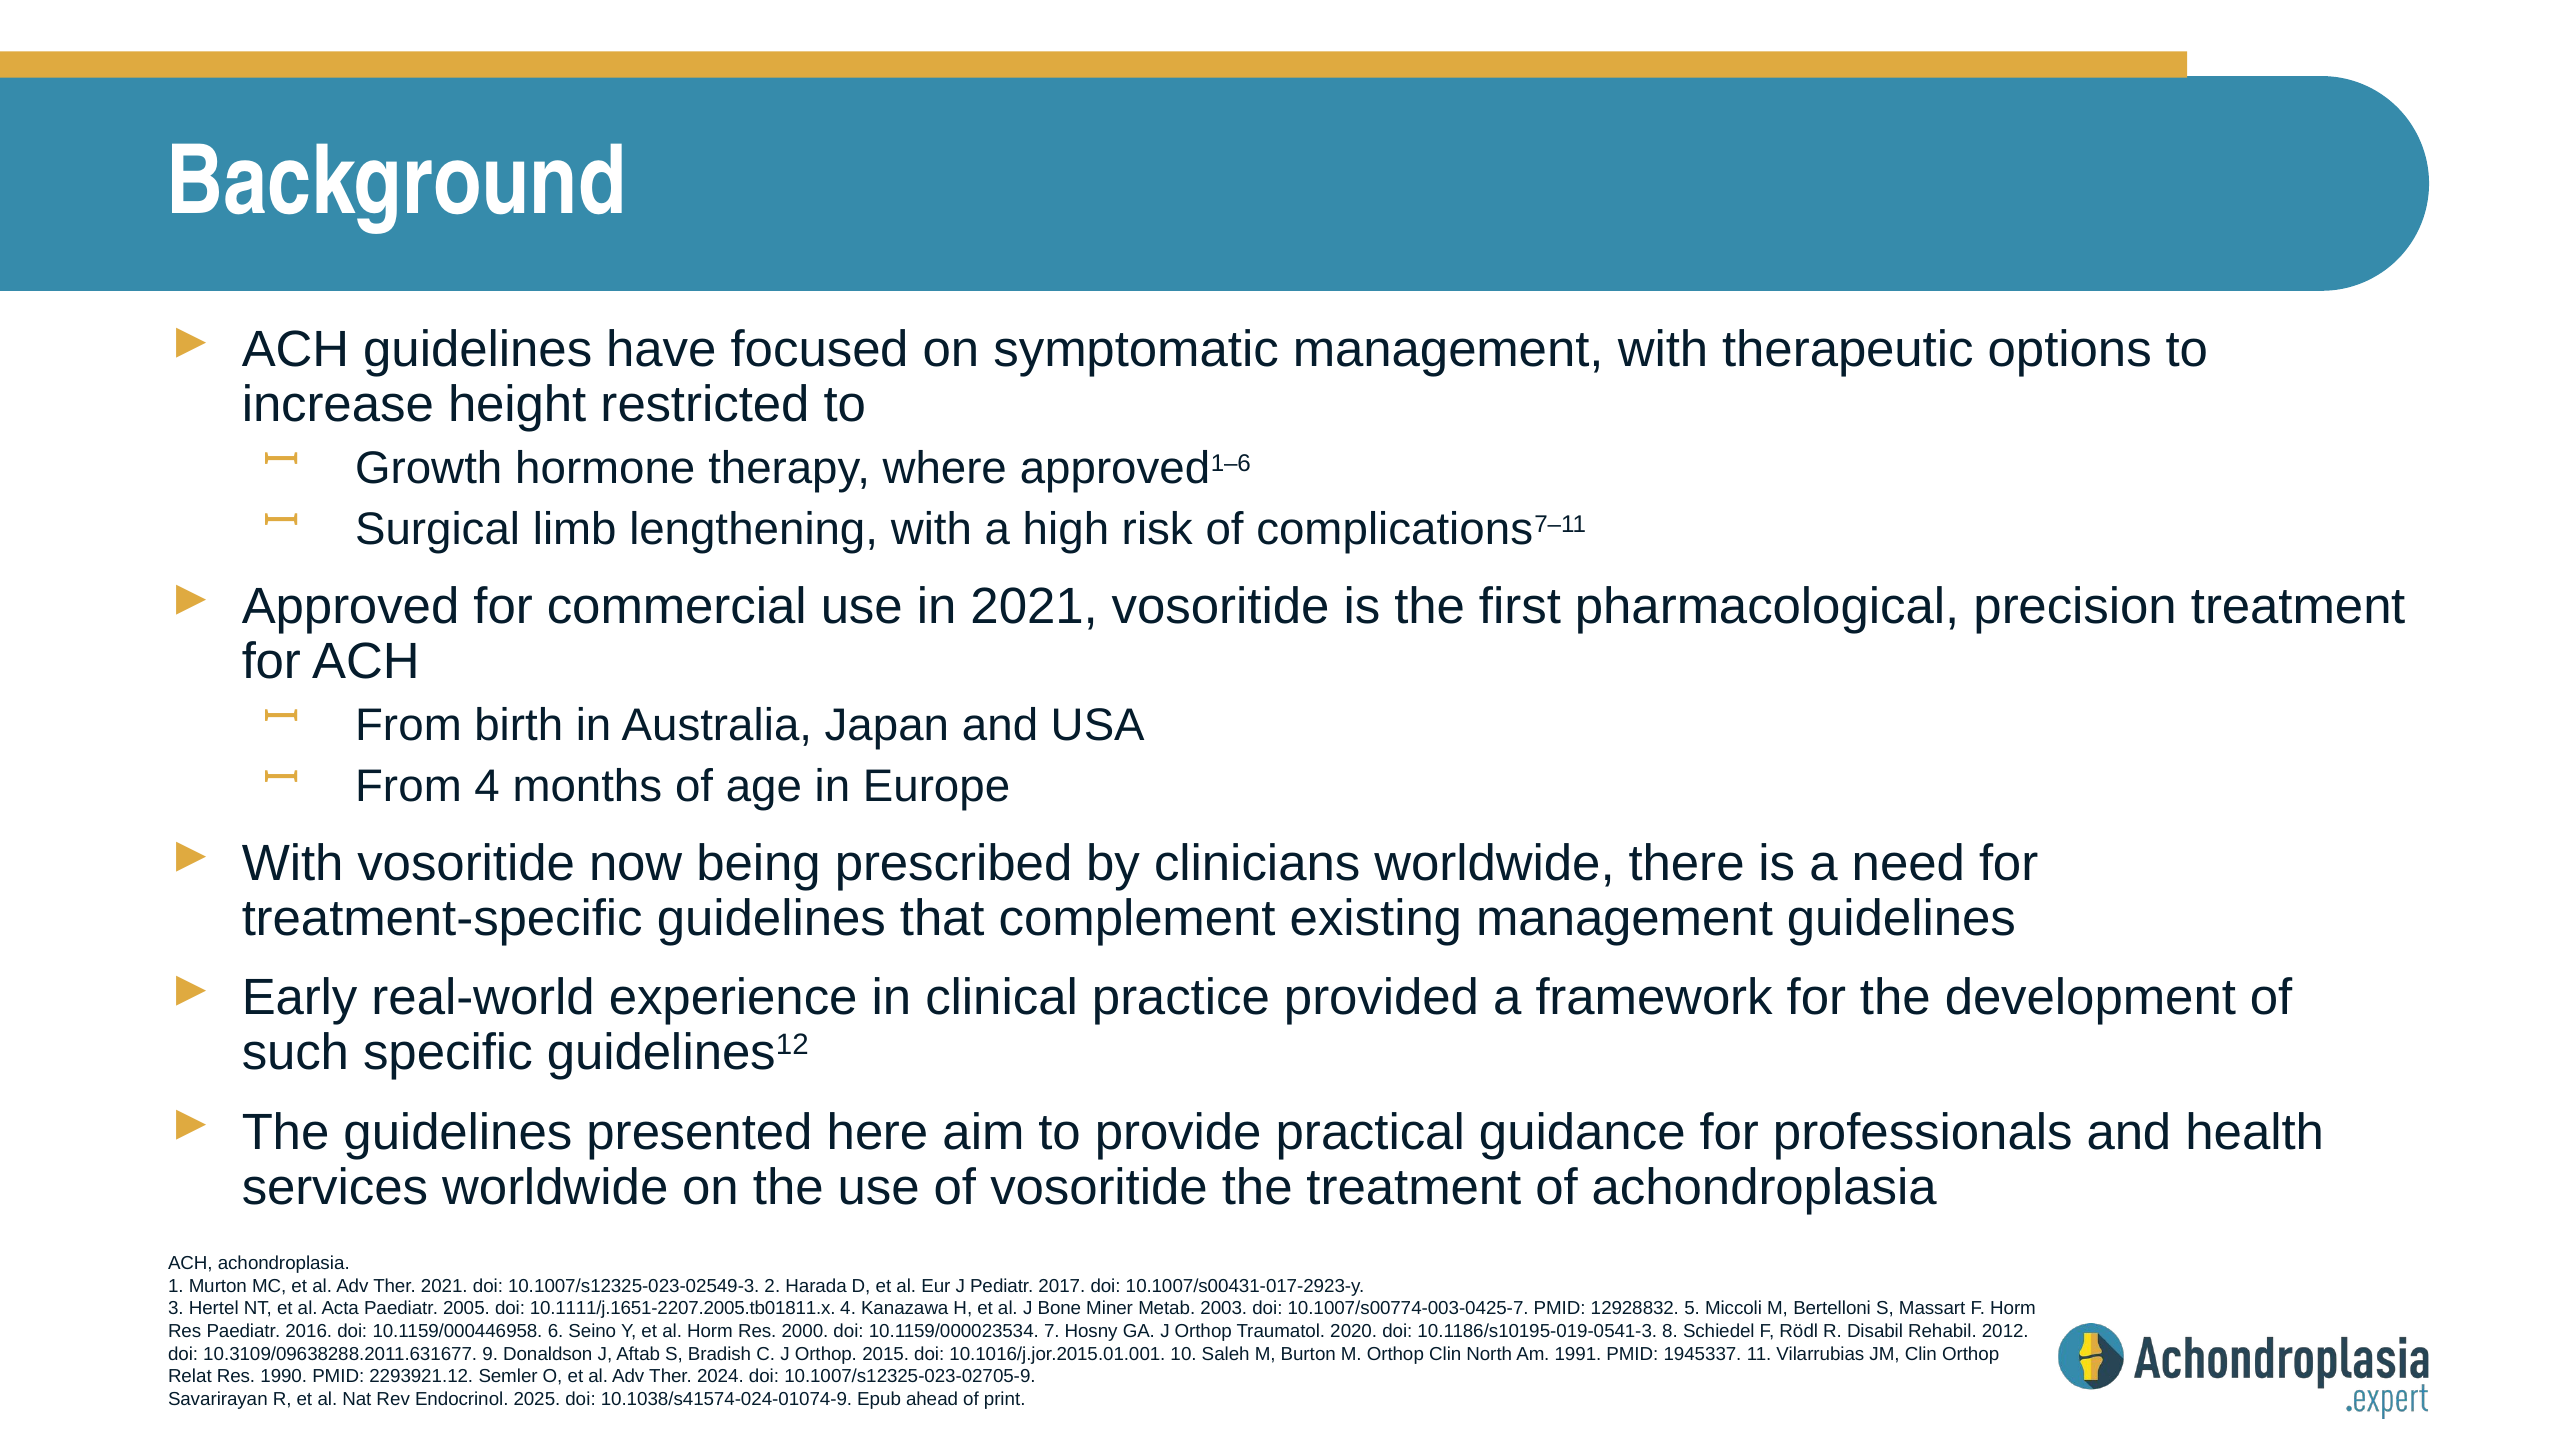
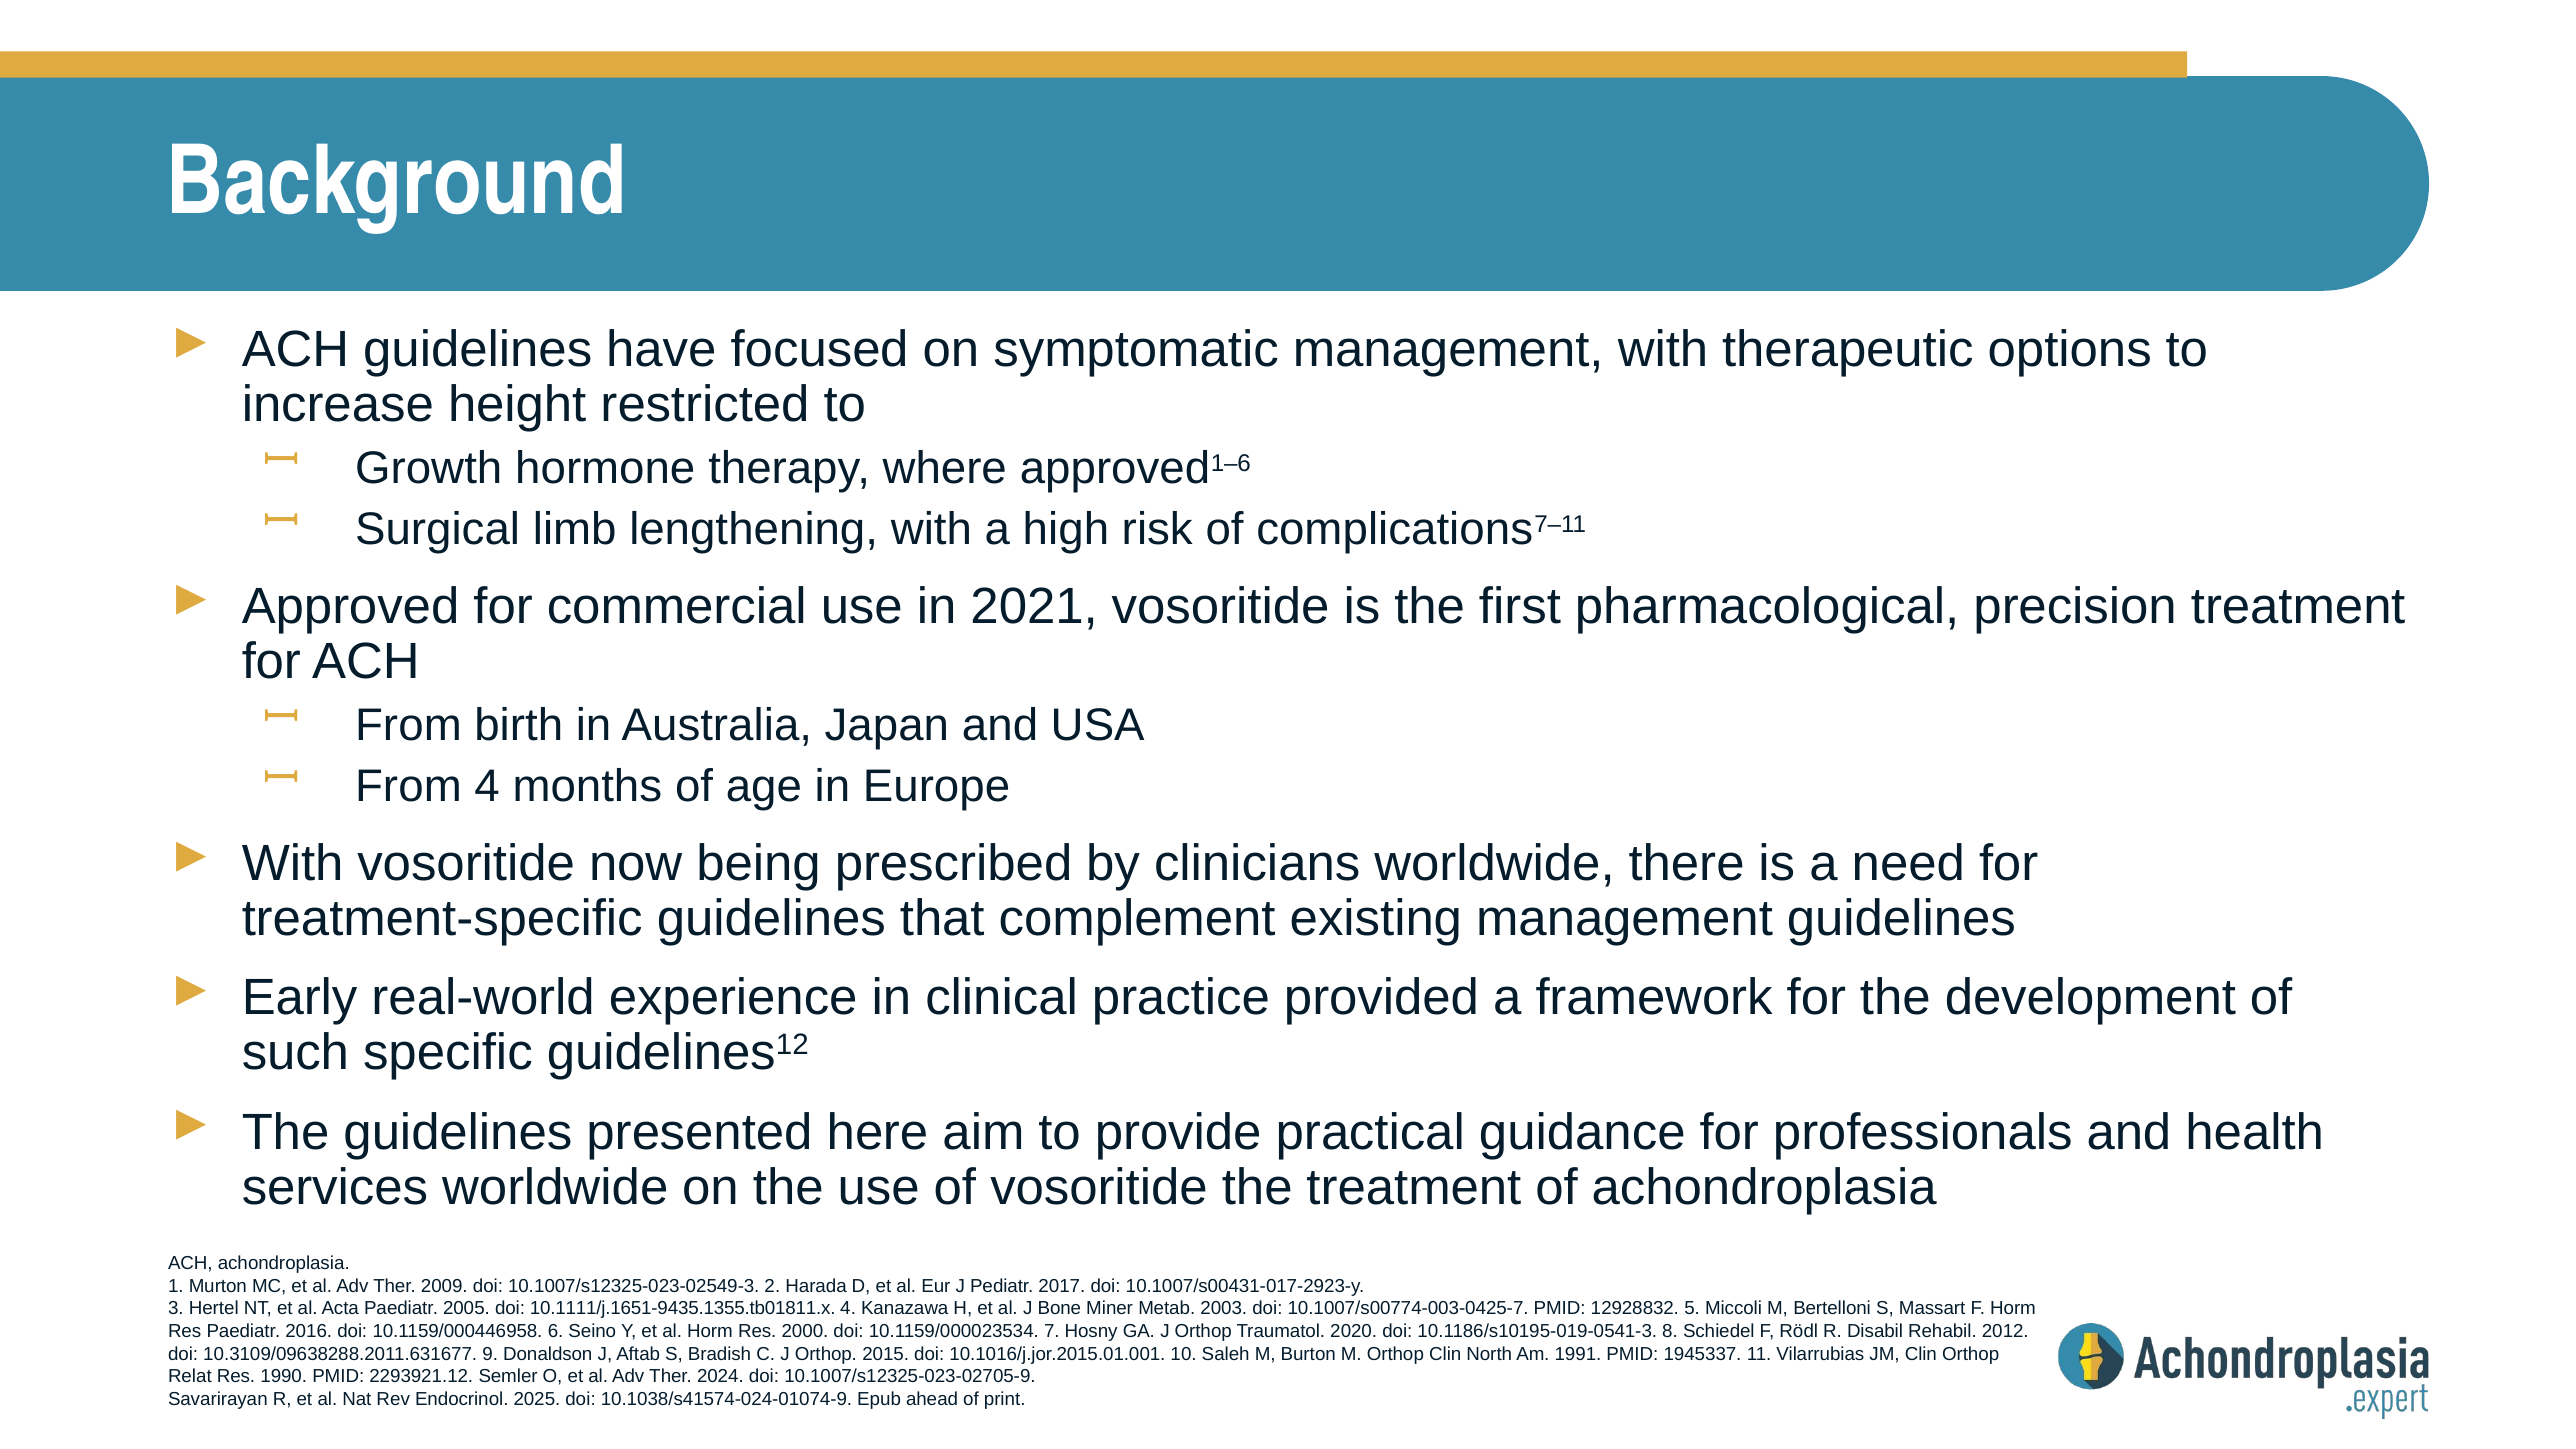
Ther 2021: 2021 -> 2009
10.1111/j.1651-2207.2005.tb01811.x: 10.1111/j.1651-2207.2005.tb01811.x -> 10.1111/j.1651-9435.1355.tb01811.x
